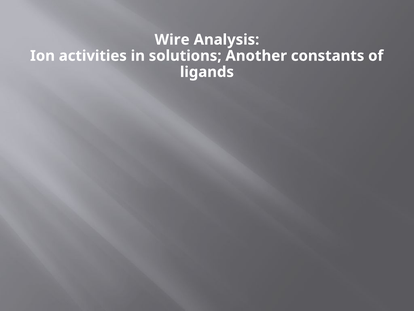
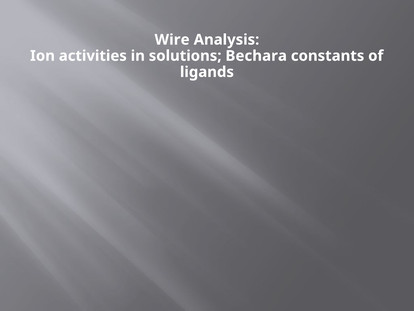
Another: Another -> Bechara
